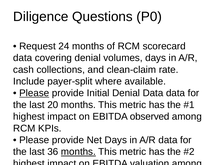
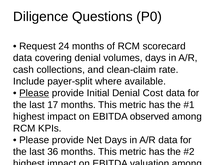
Denial Data: Data -> Cost
20: 20 -> 17
months at (78, 152) underline: present -> none
